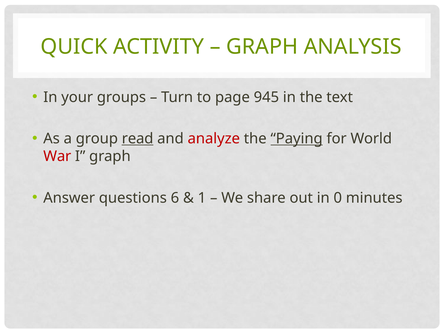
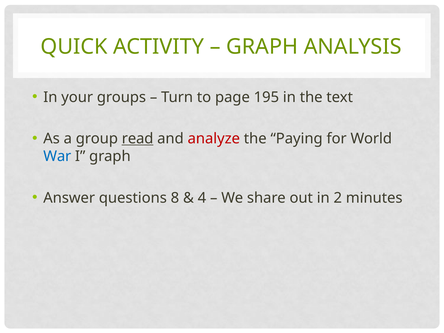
945: 945 -> 195
Paying underline: present -> none
War colour: red -> blue
6: 6 -> 8
1: 1 -> 4
0: 0 -> 2
